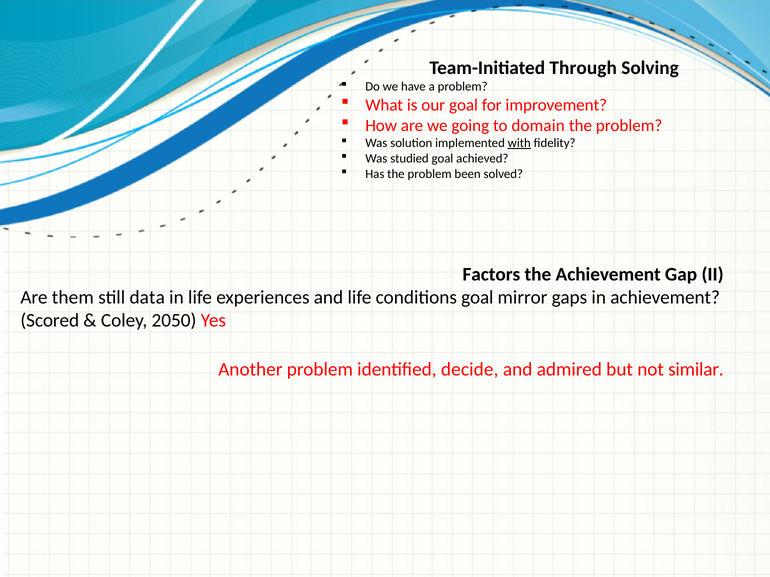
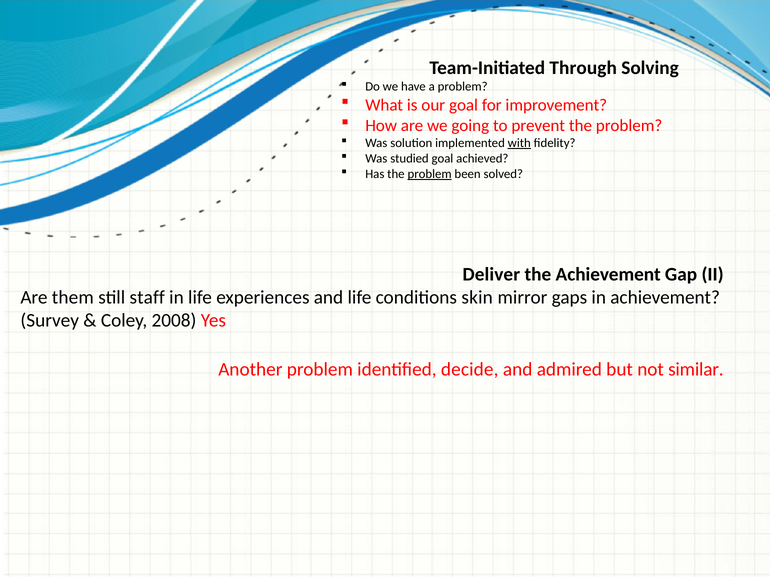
domain: domain -> prevent
problem at (430, 174) underline: none -> present
Factors: Factors -> Deliver
data: data -> staff
conditions goal: goal -> skin
Scored: Scored -> Survey
2050: 2050 -> 2008
